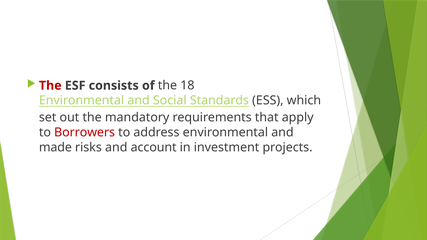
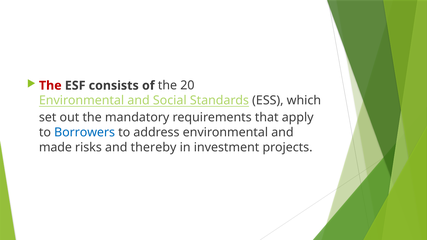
18: 18 -> 20
Borrowers colour: red -> blue
account: account -> thereby
